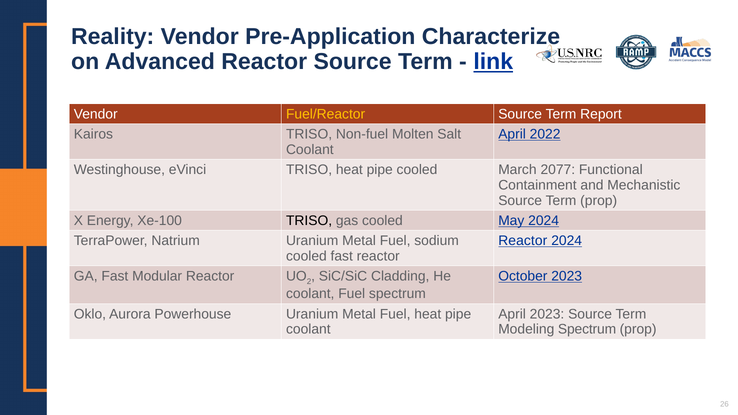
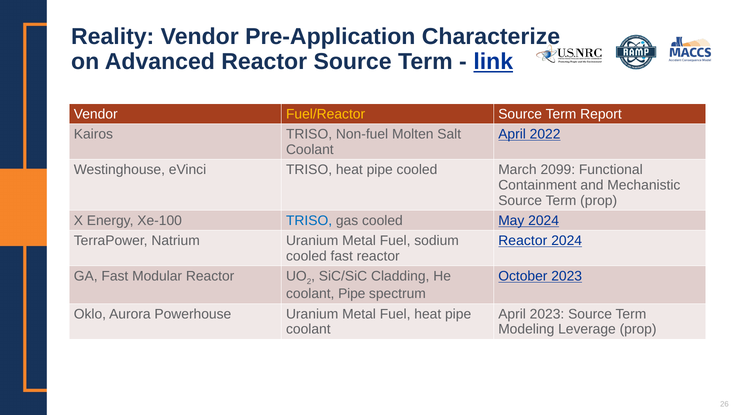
2077: 2077 -> 2099
TRISO at (309, 221) colour: black -> blue
coolant Fuel: Fuel -> Pipe
Modeling Spectrum: Spectrum -> Leverage
